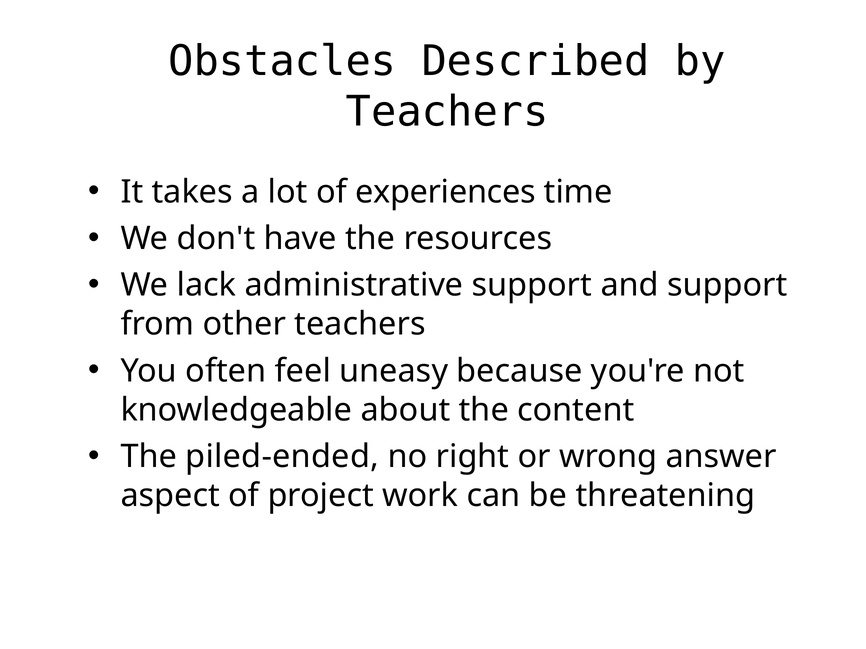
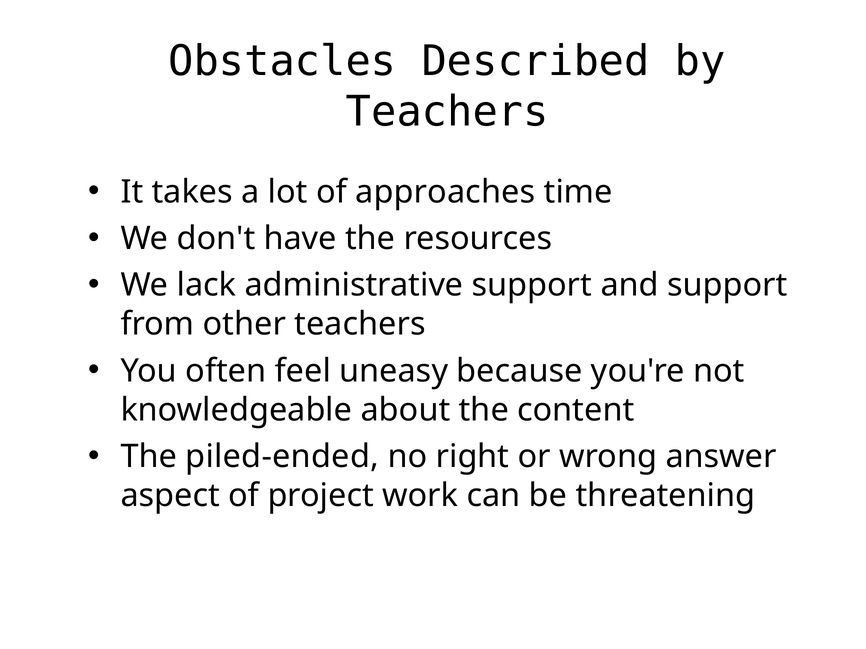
experiences: experiences -> approaches
